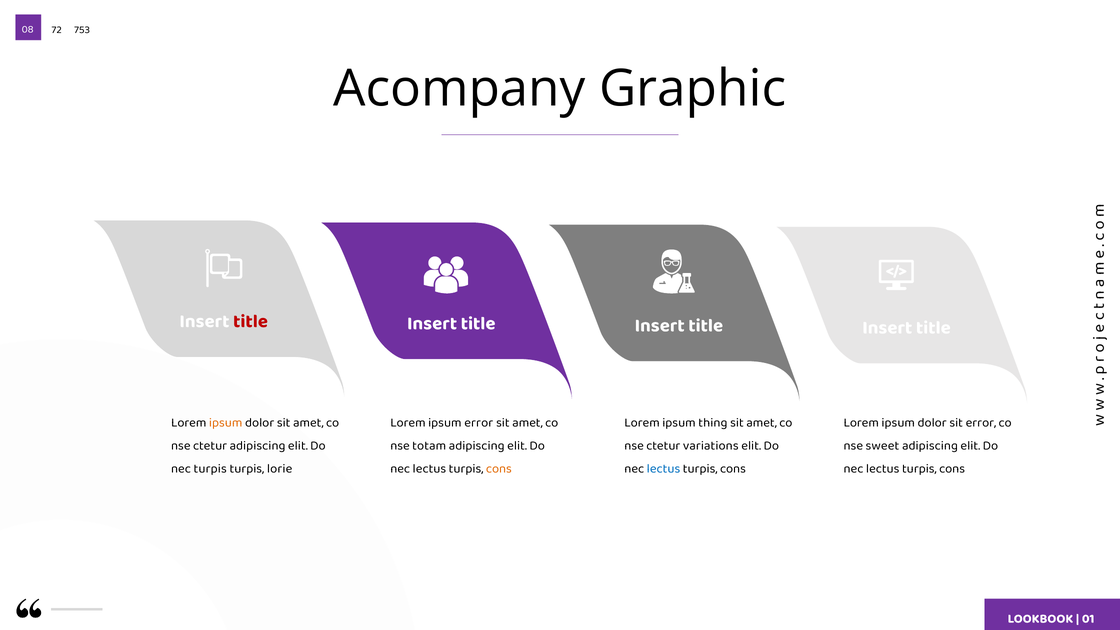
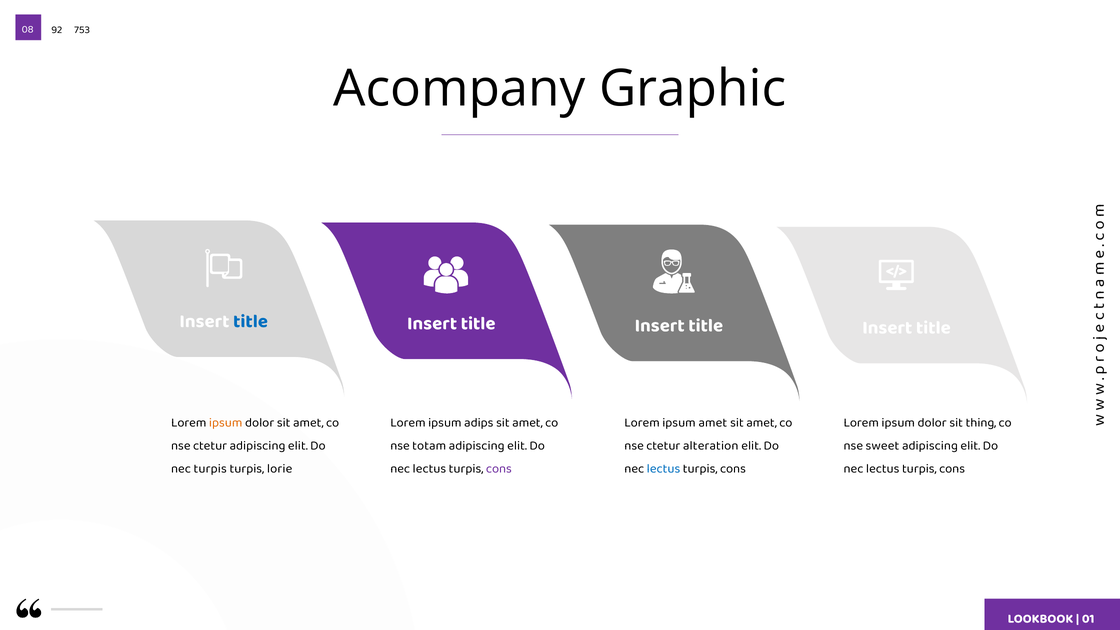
72: 72 -> 92
title at (251, 321) colour: red -> blue
ipsum error: error -> adips
ipsum thing: thing -> amet
sit error: error -> thing
variations: variations -> alteration
cons at (499, 469) colour: orange -> purple
